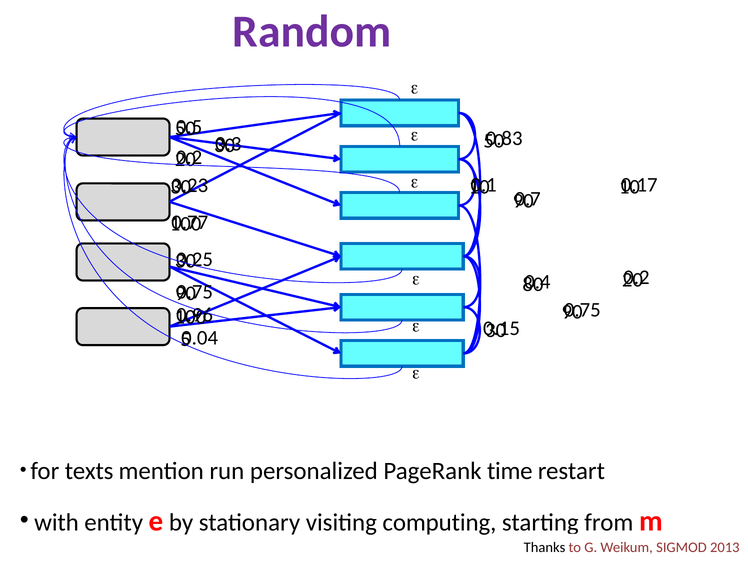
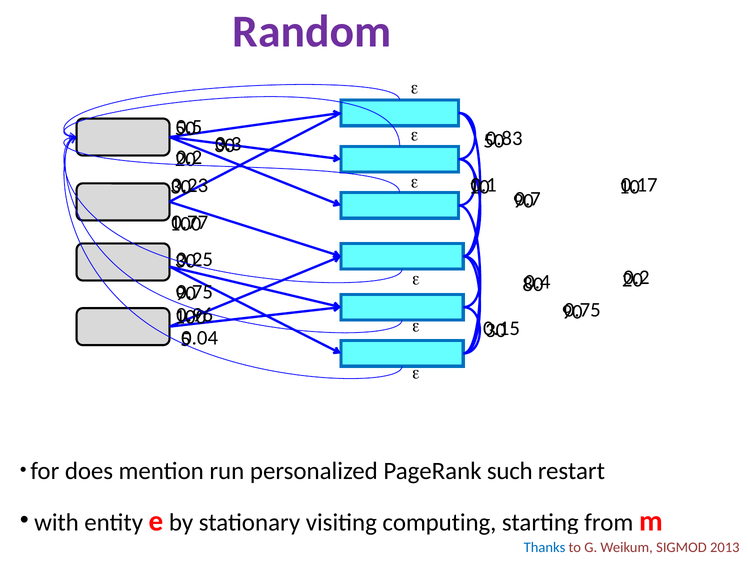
texts: texts -> does
time: time -> such
Thanks colour: black -> blue
